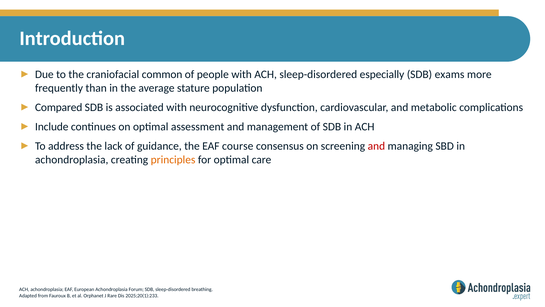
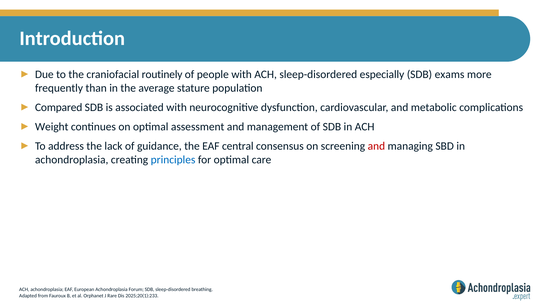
common: common -> routinely
Include: Include -> Weight
course: course -> central
principles colour: orange -> blue
